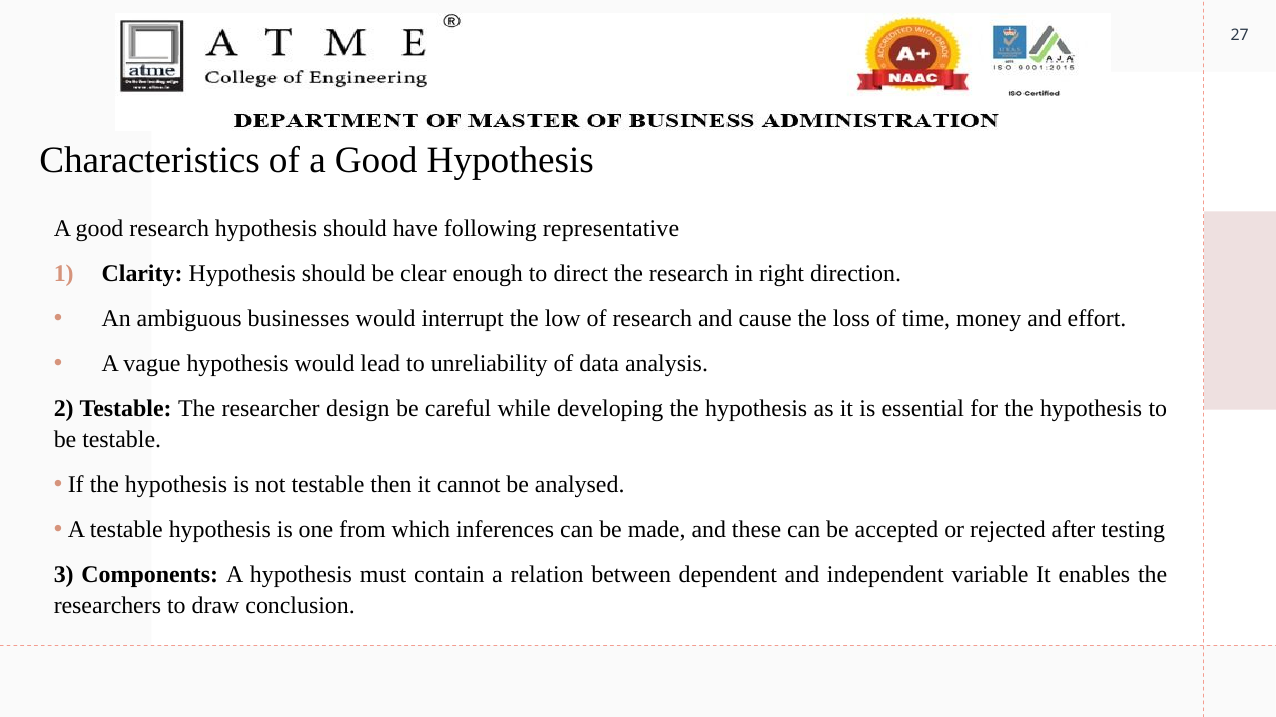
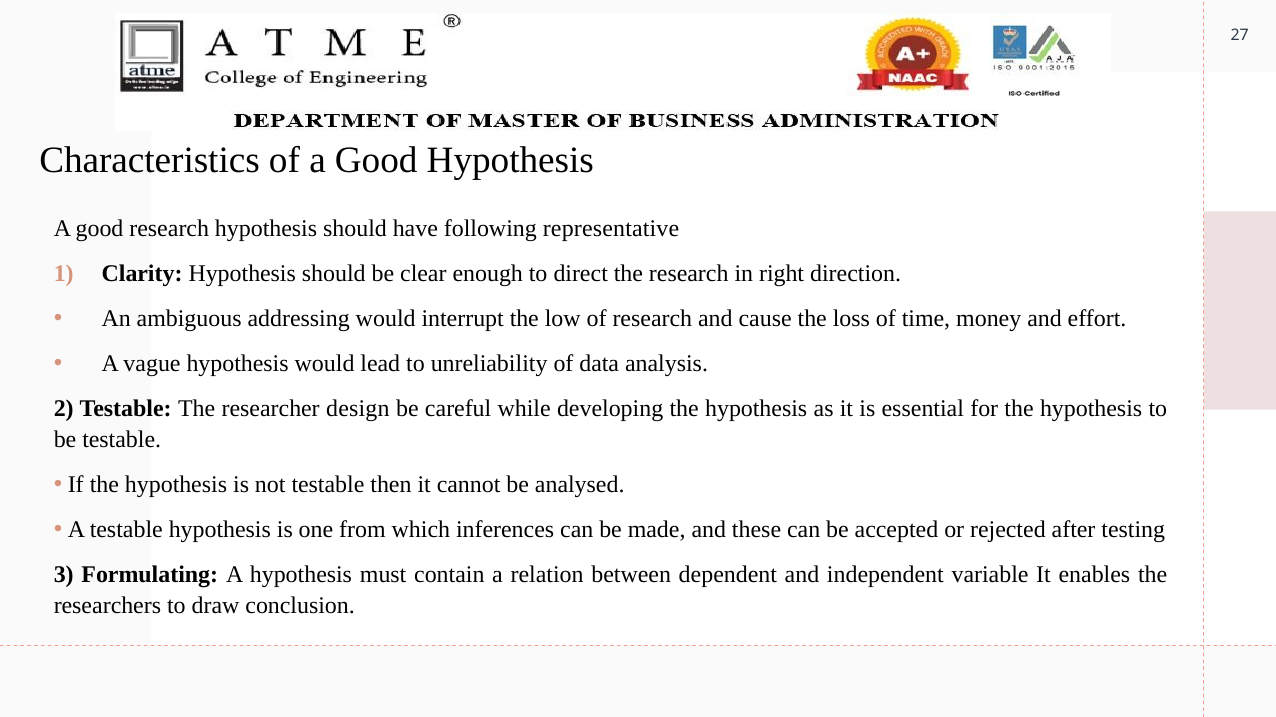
businesses: businesses -> addressing
Components: Components -> Formulating
